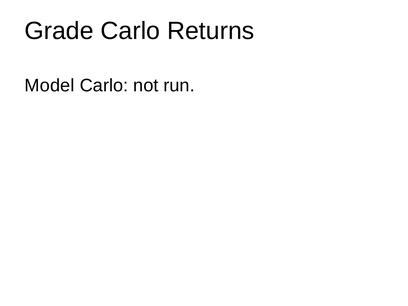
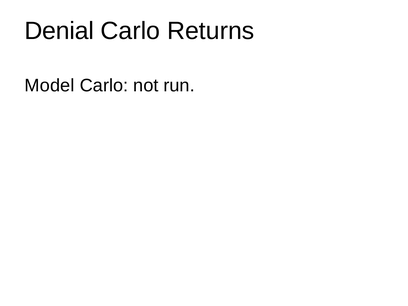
Grade: Grade -> Denial
